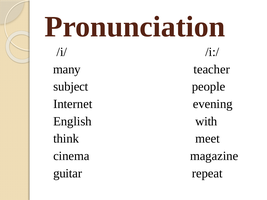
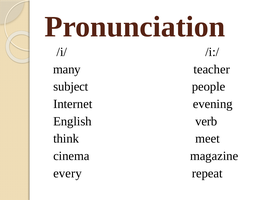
with: with -> verb
guitar: guitar -> every
